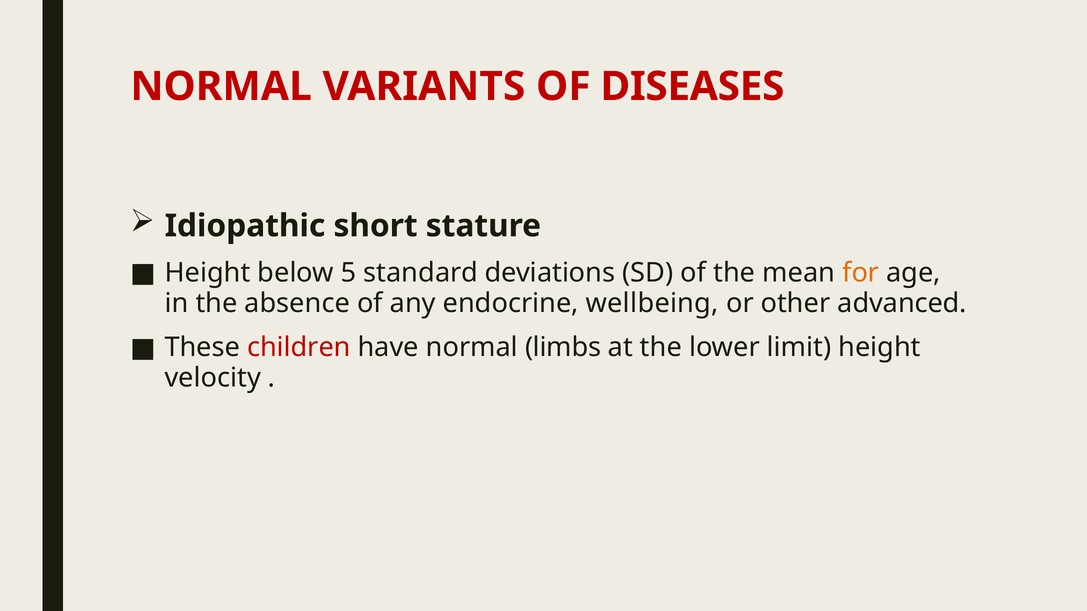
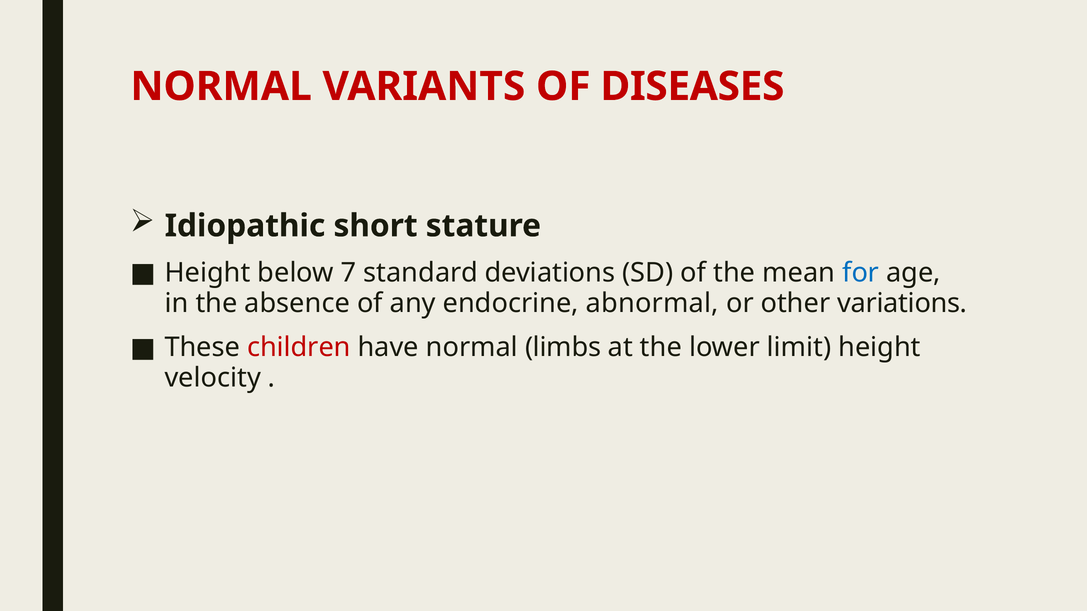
5: 5 -> 7
for colour: orange -> blue
wellbeing: wellbeing -> abnormal
advanced: advanced -> variations
